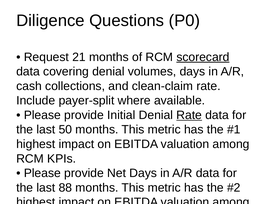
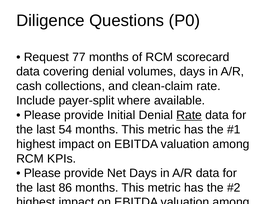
21: 21 -> 77
scorecard underline: present -> none
50: 50 -> 54
88: 88 -> 86
